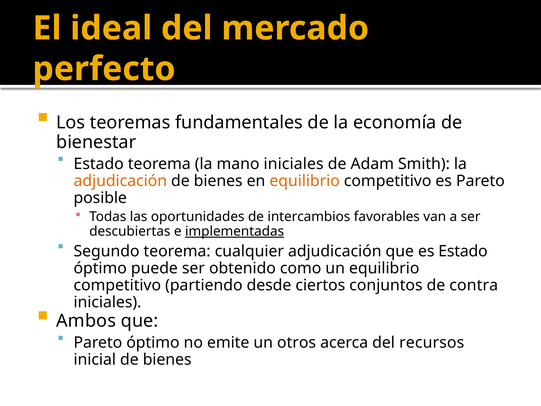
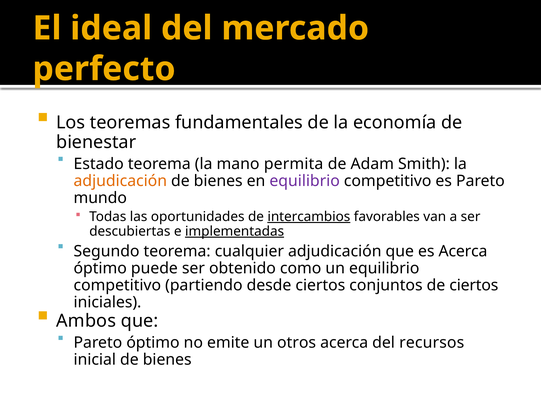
mano iniciales: iniciales -> permita
equilibrio at (305, 181) colour: orange -> purple
posible: posible -> mundo
intercambios underline: none -> present
es Estado: Estado -> Acerca
de contra: contra -> ciertos
